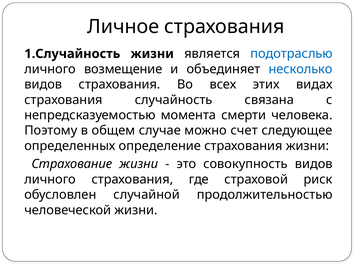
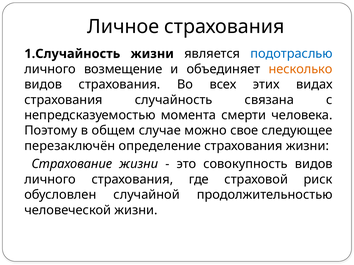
несколько colour: blue -> orange
счет: счет -> свое
определенных: определенных -> перезаключён
